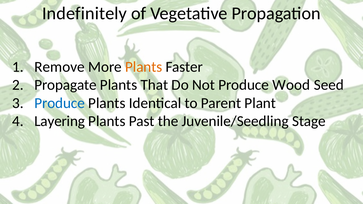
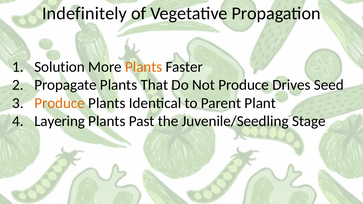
Remove: Remove -> Solution
Wood: Wood -> Drives
Produce at (60, 103) colour: blue -> orange
